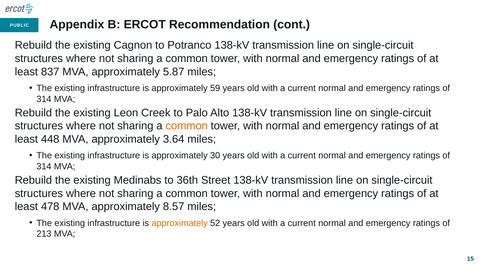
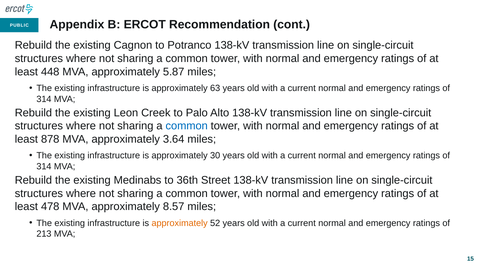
837: 837 -> 448
59: 59 -> 63
common at (187, 126) colour: orange -> blue
448: 448 -> 878
